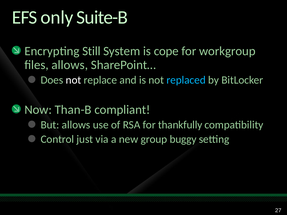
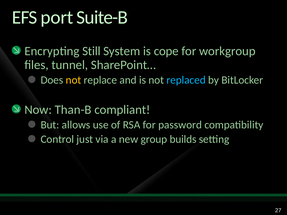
only: only -> port
files allows: allows -> tunnel
not at (74, 80) colour: white -> yellow
thankfully: thankfully -> password
buggy: buggy -> builds
